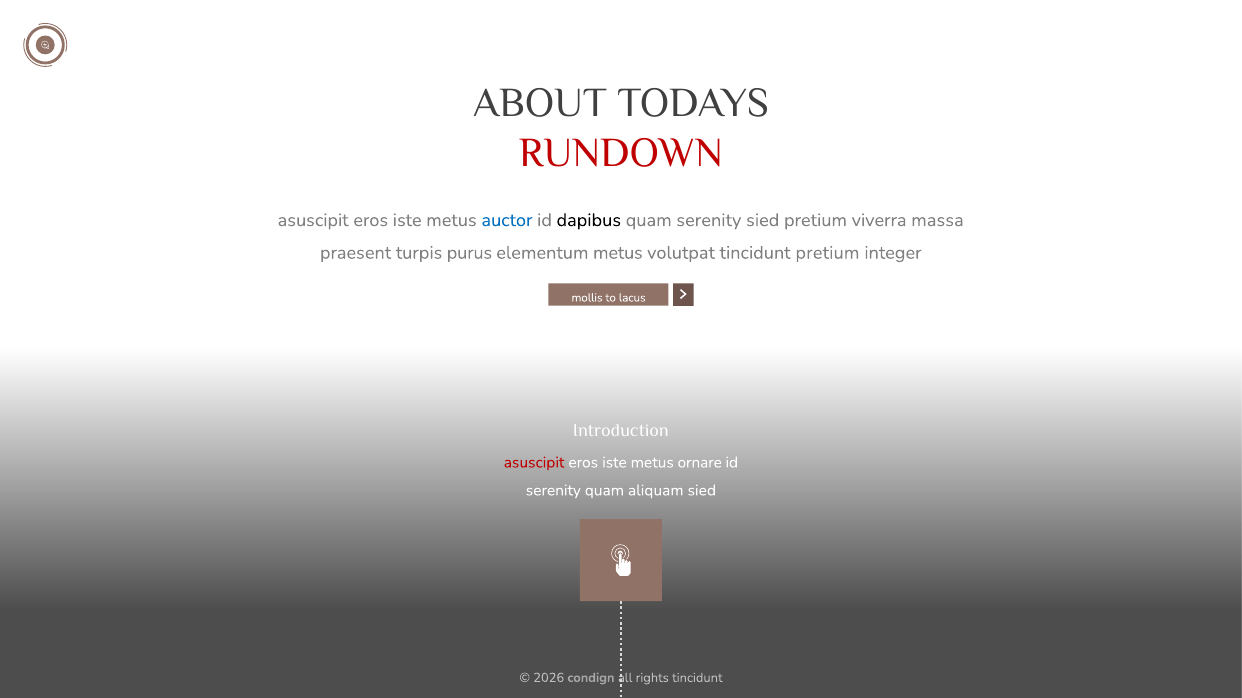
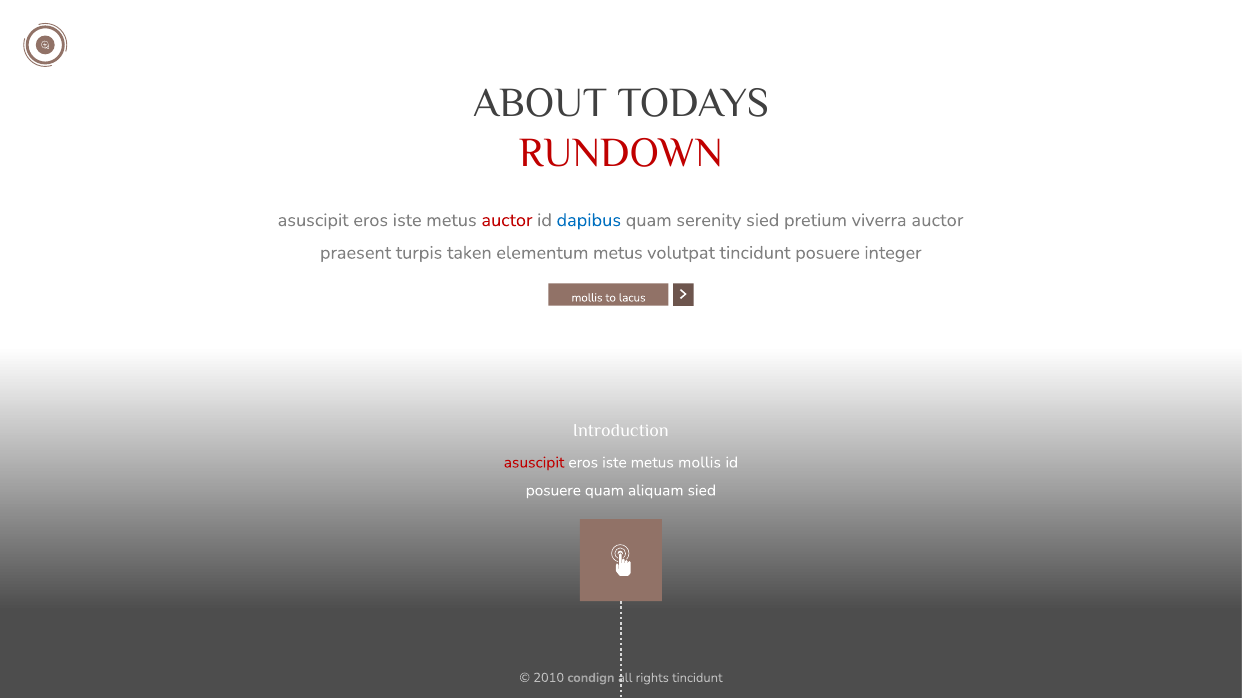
auctor at (507, 220) colour: blue -> red
dapibus colour: black -> blue
viverra massa: massa -> auctor
purus: purus -> taken
tincidunt pretium: pretium -> posuere
metus ornare: ornare -> mollis
serenity at (553, 491): serenity -> posuere
2026: 2026 -> 2010
